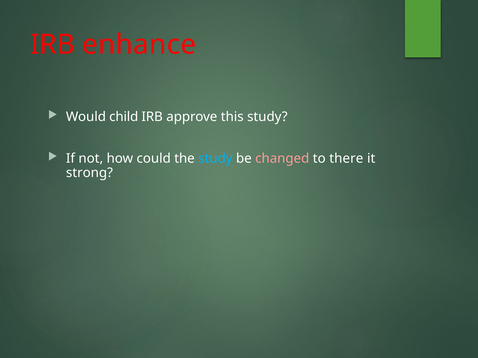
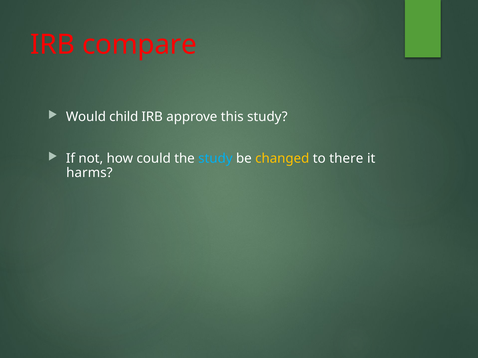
enhance: enhance -> compare
changed colour: pink -> yellow
strong: strong -> harms
